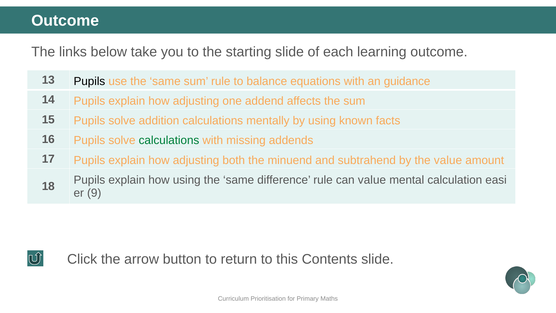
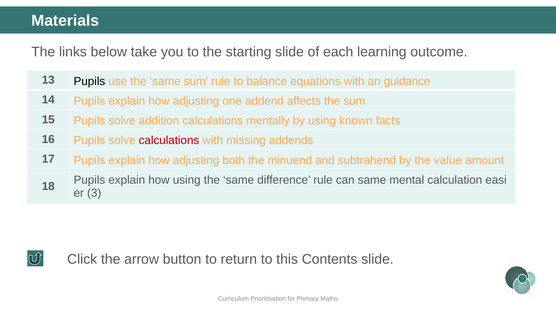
Outcome at (65, 21): Outcome -> Materials
calculations at (169, 140) colour: green -> red
can value: value -> same
9: 9 -> 3
